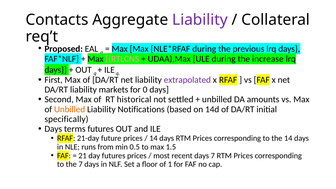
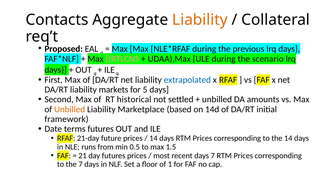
Liability at (200, 20) colour: purple -> orange
increase: increase -> scenario
extrapolated colour: purple -> blue
0: 0 -> 5
Notifications: Notifications -> Marketplace
specifically: specifically -> framework
Days at (53, 129): Days -> Date
